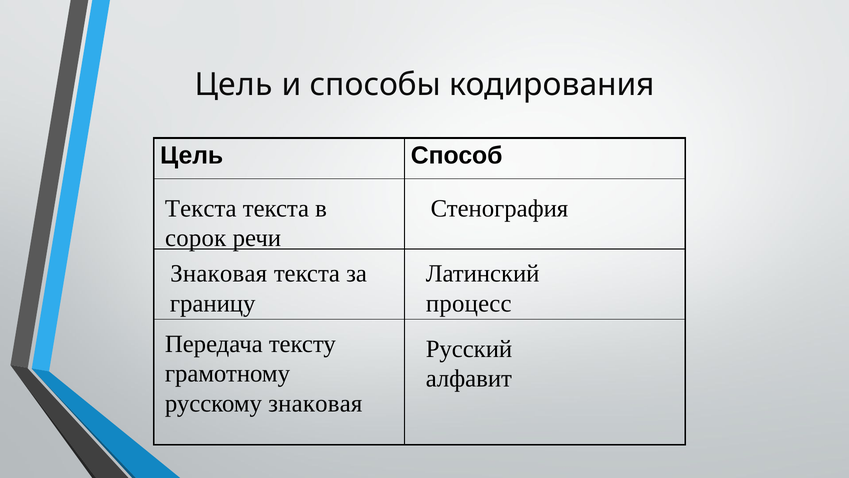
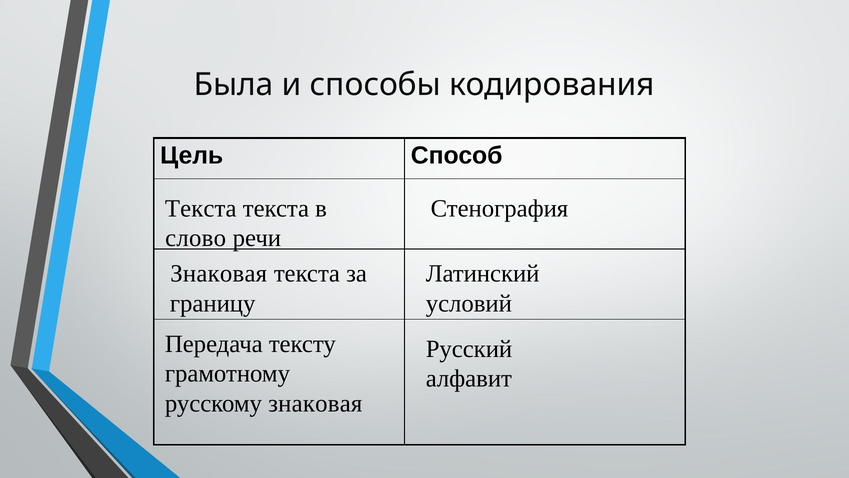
Цель at (234, 84): Цель -> Была
сорок: сорок -> слово
процесс: процесс -> условий
